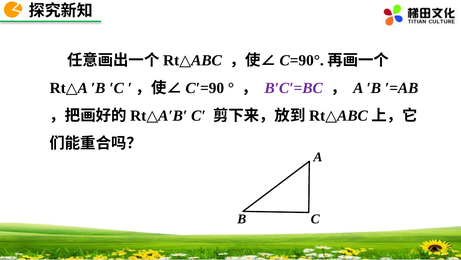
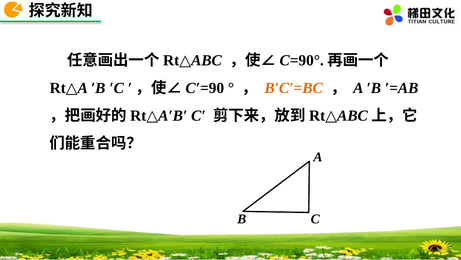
B′C′=BC colour: purple -> orange
